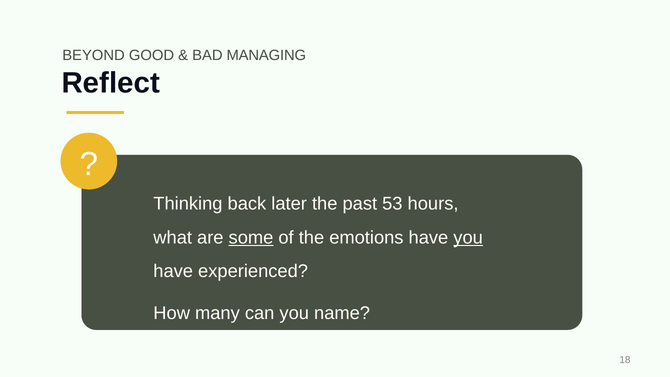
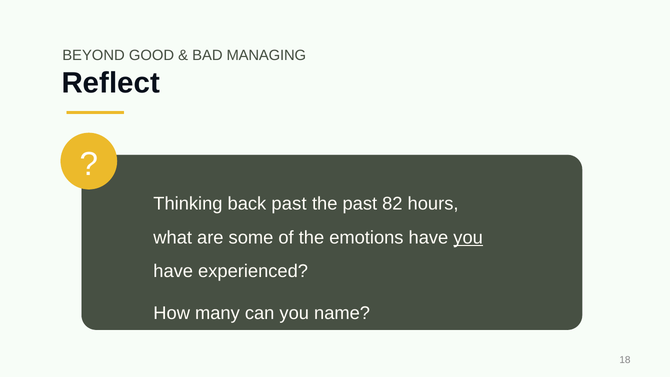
back later: later -> past
53: 53 -> 82
some underline: present -> none
